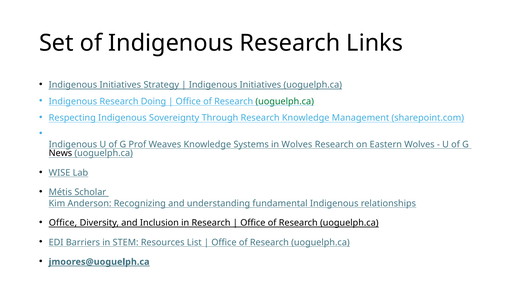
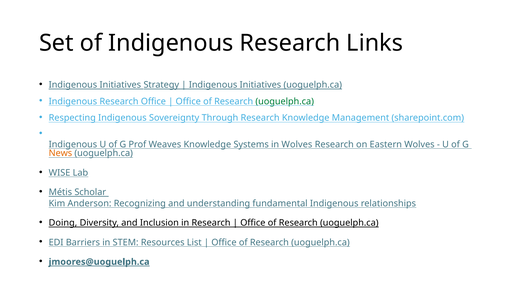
Research Doing: Doing -> Office
News colour: black -> orange
Office at (63, 223): Office -> Doing
